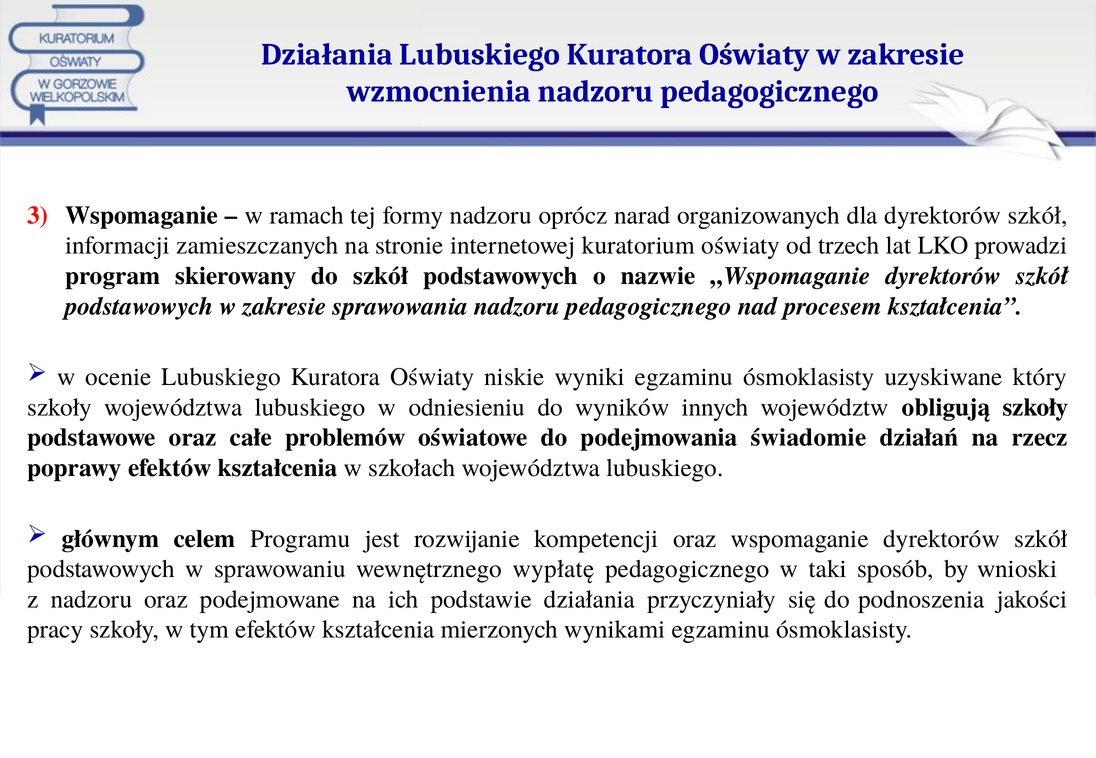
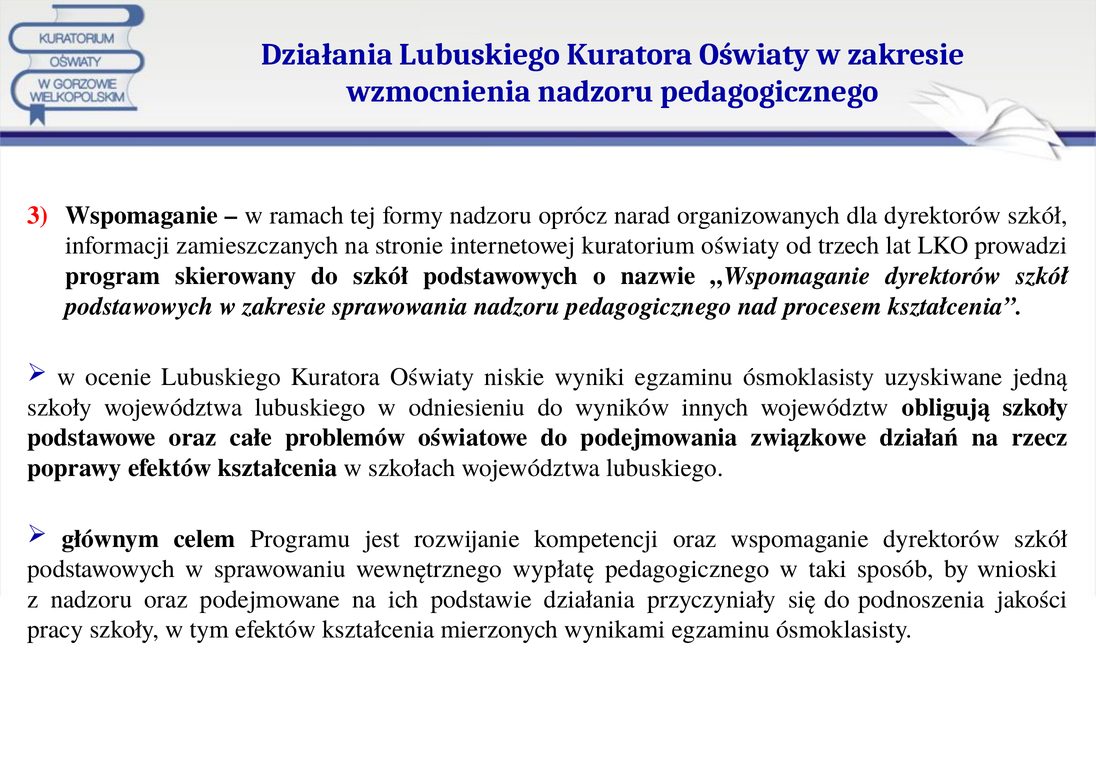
który: który -> jedną
świadomie: świadomie -> związkowe
